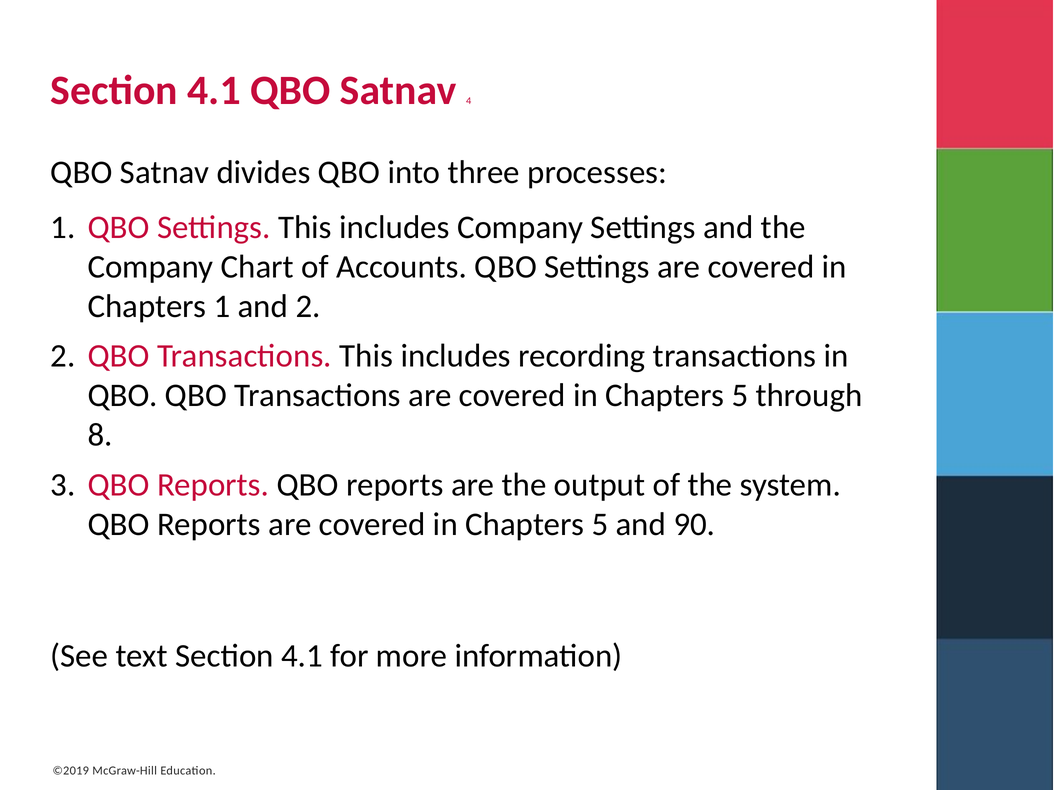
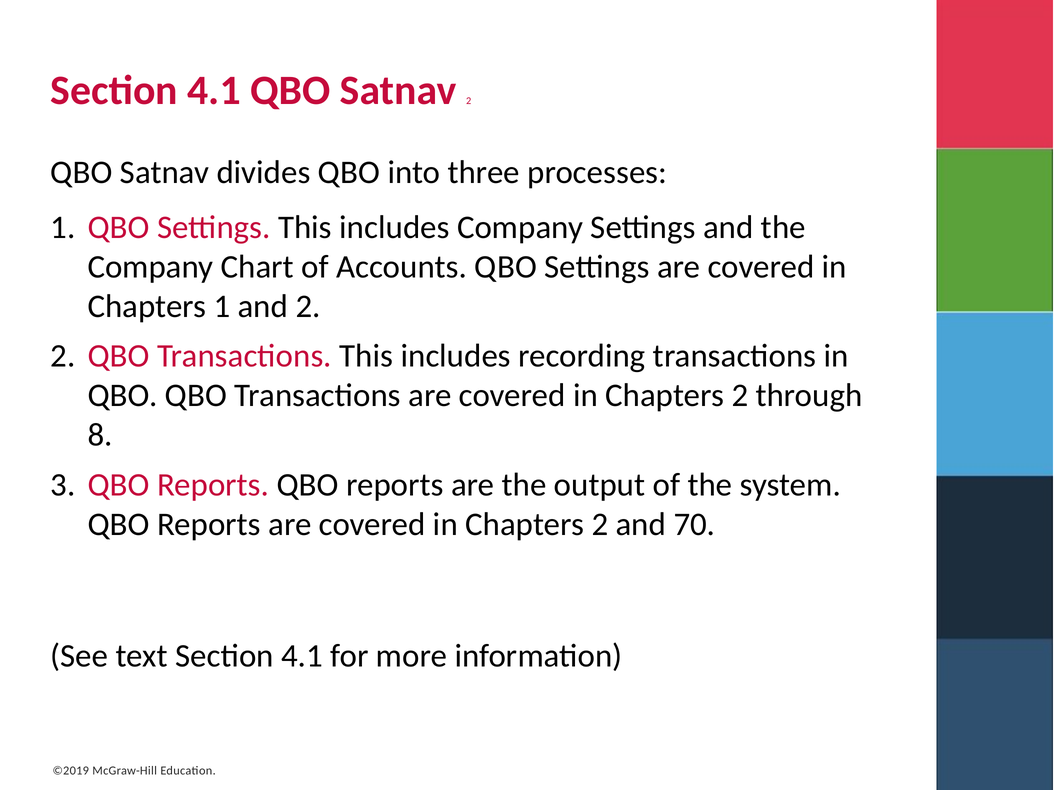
Satnav 4: 4 -> 2
5 at (740, 396): 5 -> 2
5 at (600, 525): 5 -> 2
90: 90 -> 70
